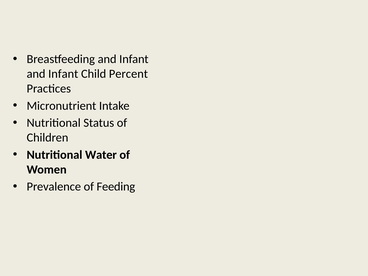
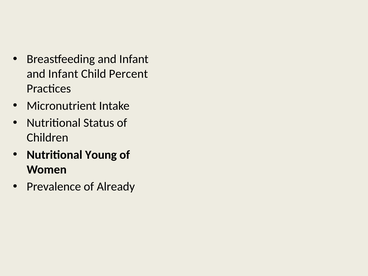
Water: Water -> Young
Feeding: Feeding -> Already
